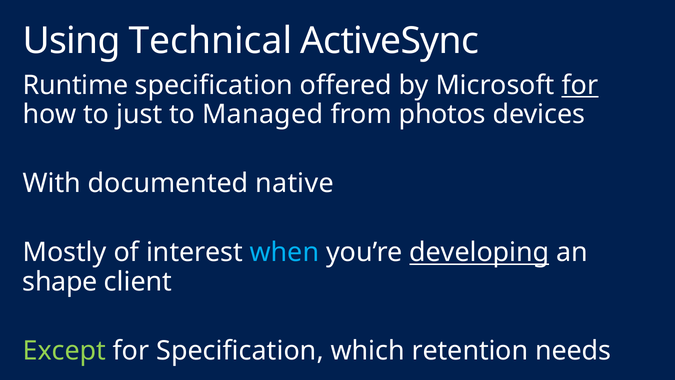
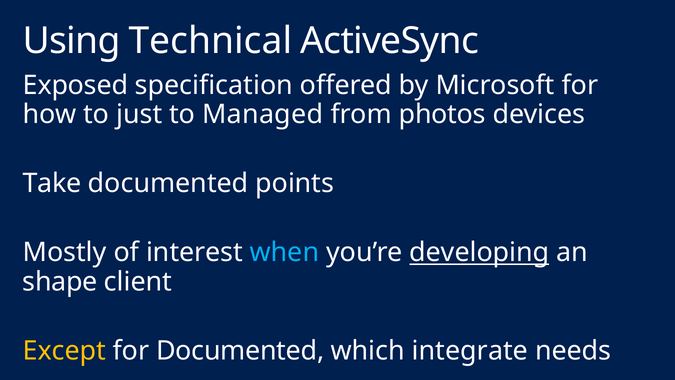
Runtime: Runtime -> Exposed
for at (580, 85) underline: present -> none
With: With -> Take
native: native -> points
Except colour: light green -> yellow
for Specification: Specification -> Documented
retention: retention -> integrate
